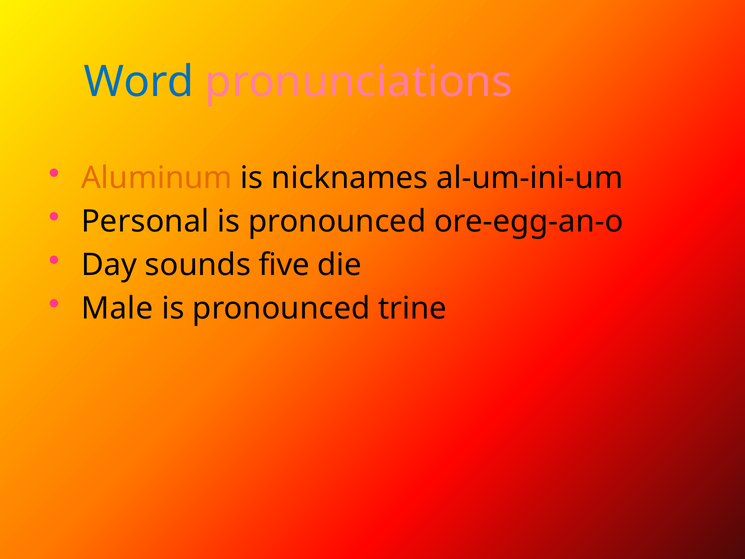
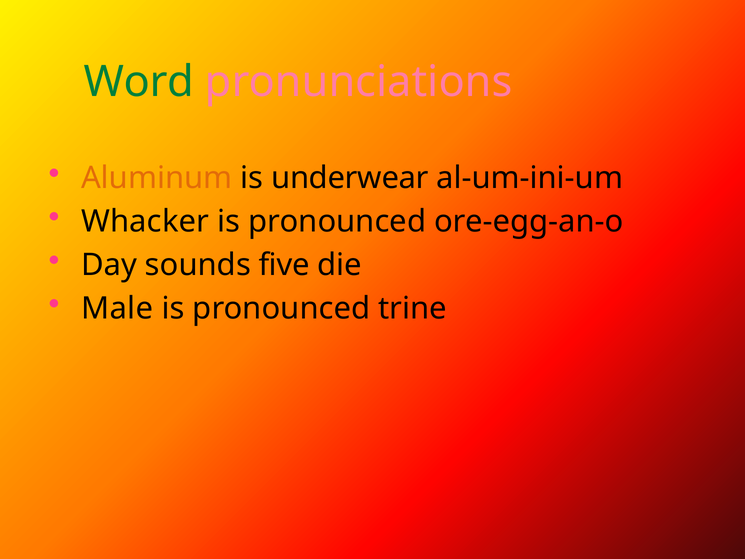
Word colour: blue -> green
nicknames: nicknames -> underwear
Personal: Personal -> Whacker
